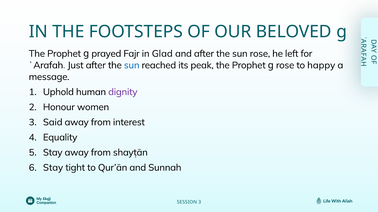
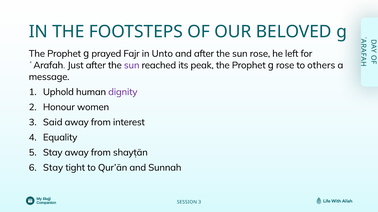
Glad: Glad -> Unto
sun at (132, 65) colour: blue -> purple
happy: happy -> others
